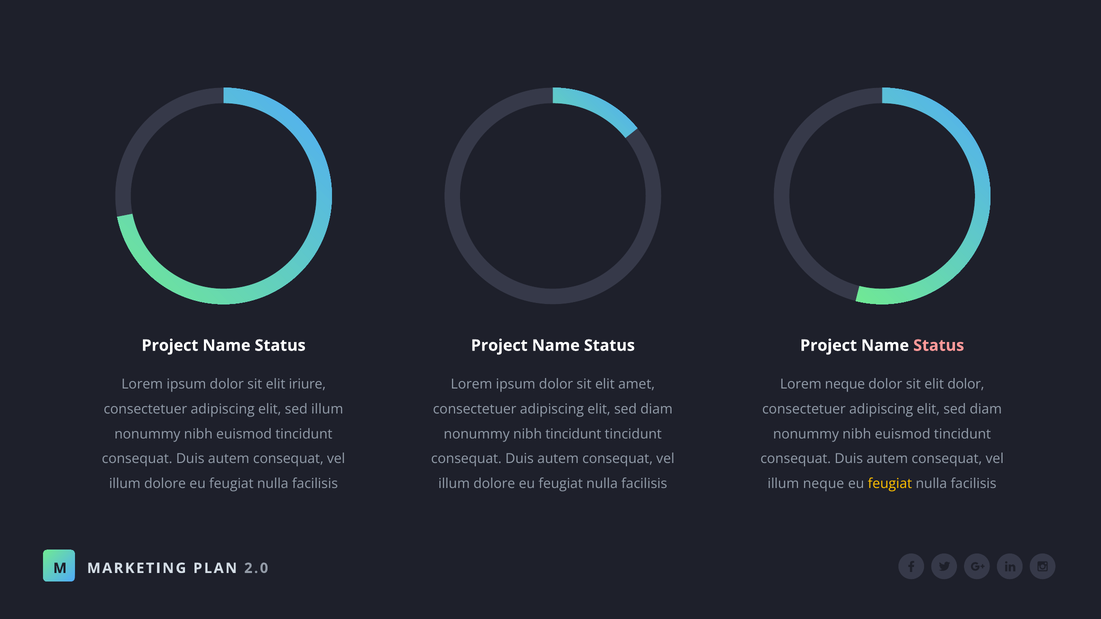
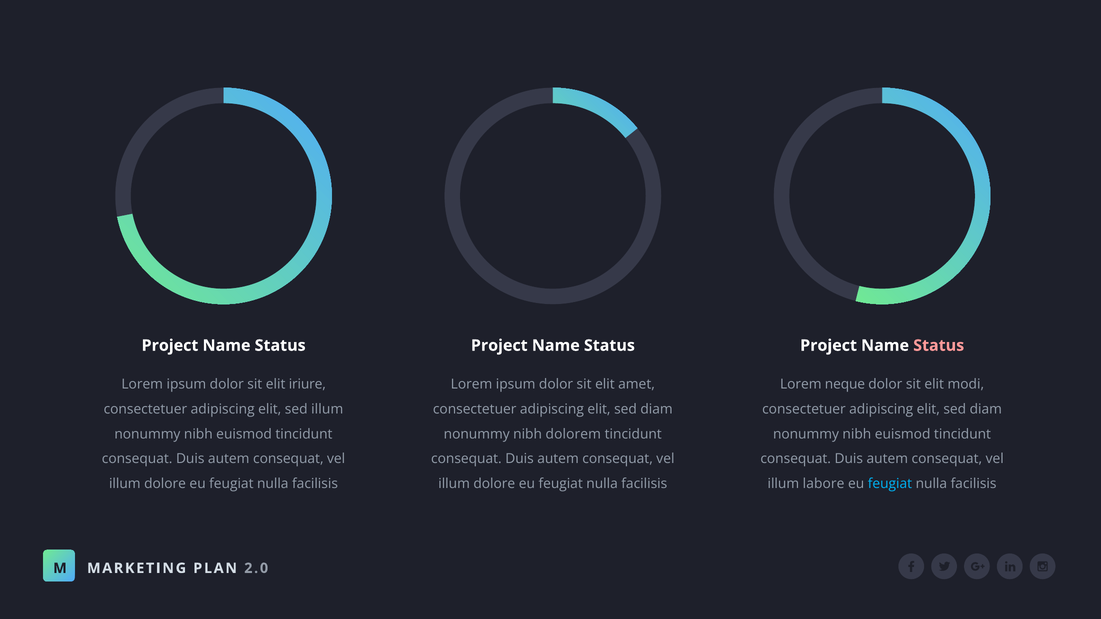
elit dolor: dolor -> modi
nibh tincidunt: tincidunt -> dolorem
illum neque: neque -> labore
feugiat at (890, 484) colour: yellow -> light blue
